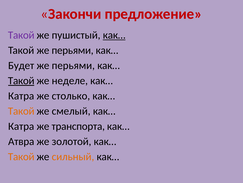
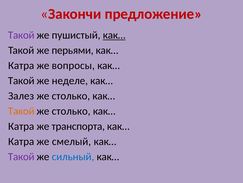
Будет at (21, 65): Будет -> Катра
перьями at (73, 65): перьями -> вопросы
Такой at (21, 80) underline: present -> none
Катра at (21, 96): Катра -> Залез
смелый at (71, 111): смелый -> столько
Атвра at (21, 141): Атвра -> Катра
золотой: золотой -> смелый
Такой at (21, 156) colour: orange -> purple
сильный colour: orange -> blue
